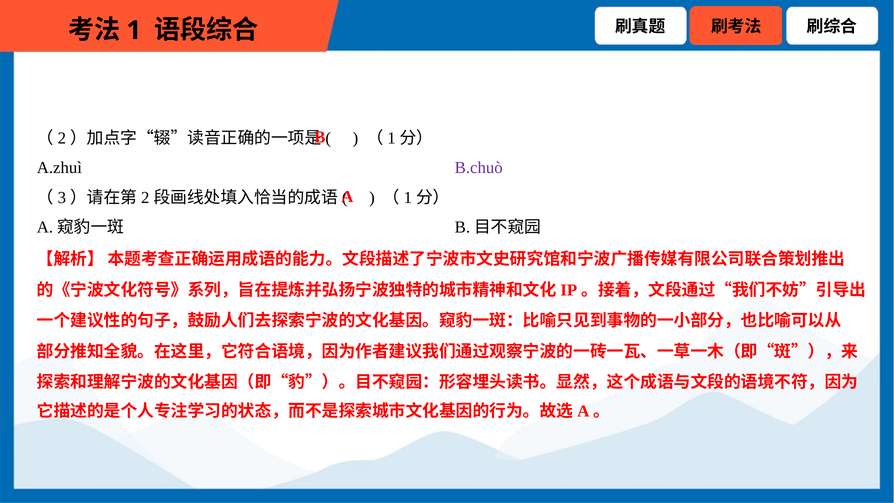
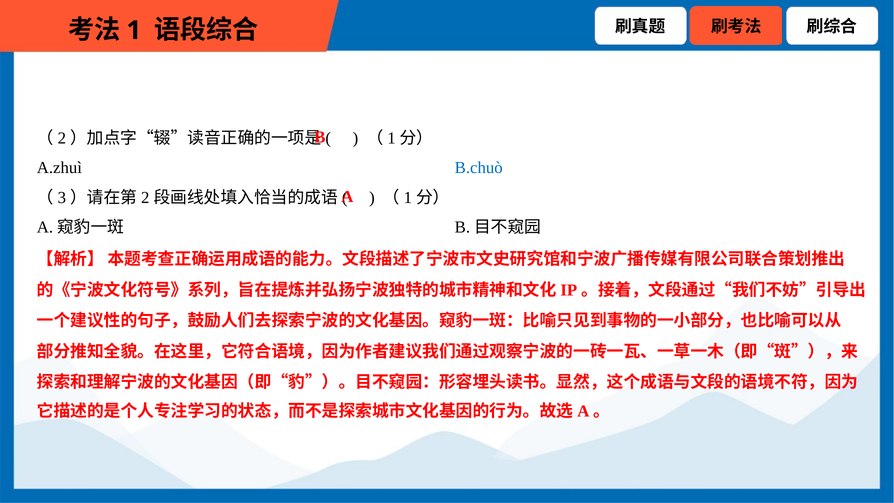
B.chuò colour: purple -> blue
